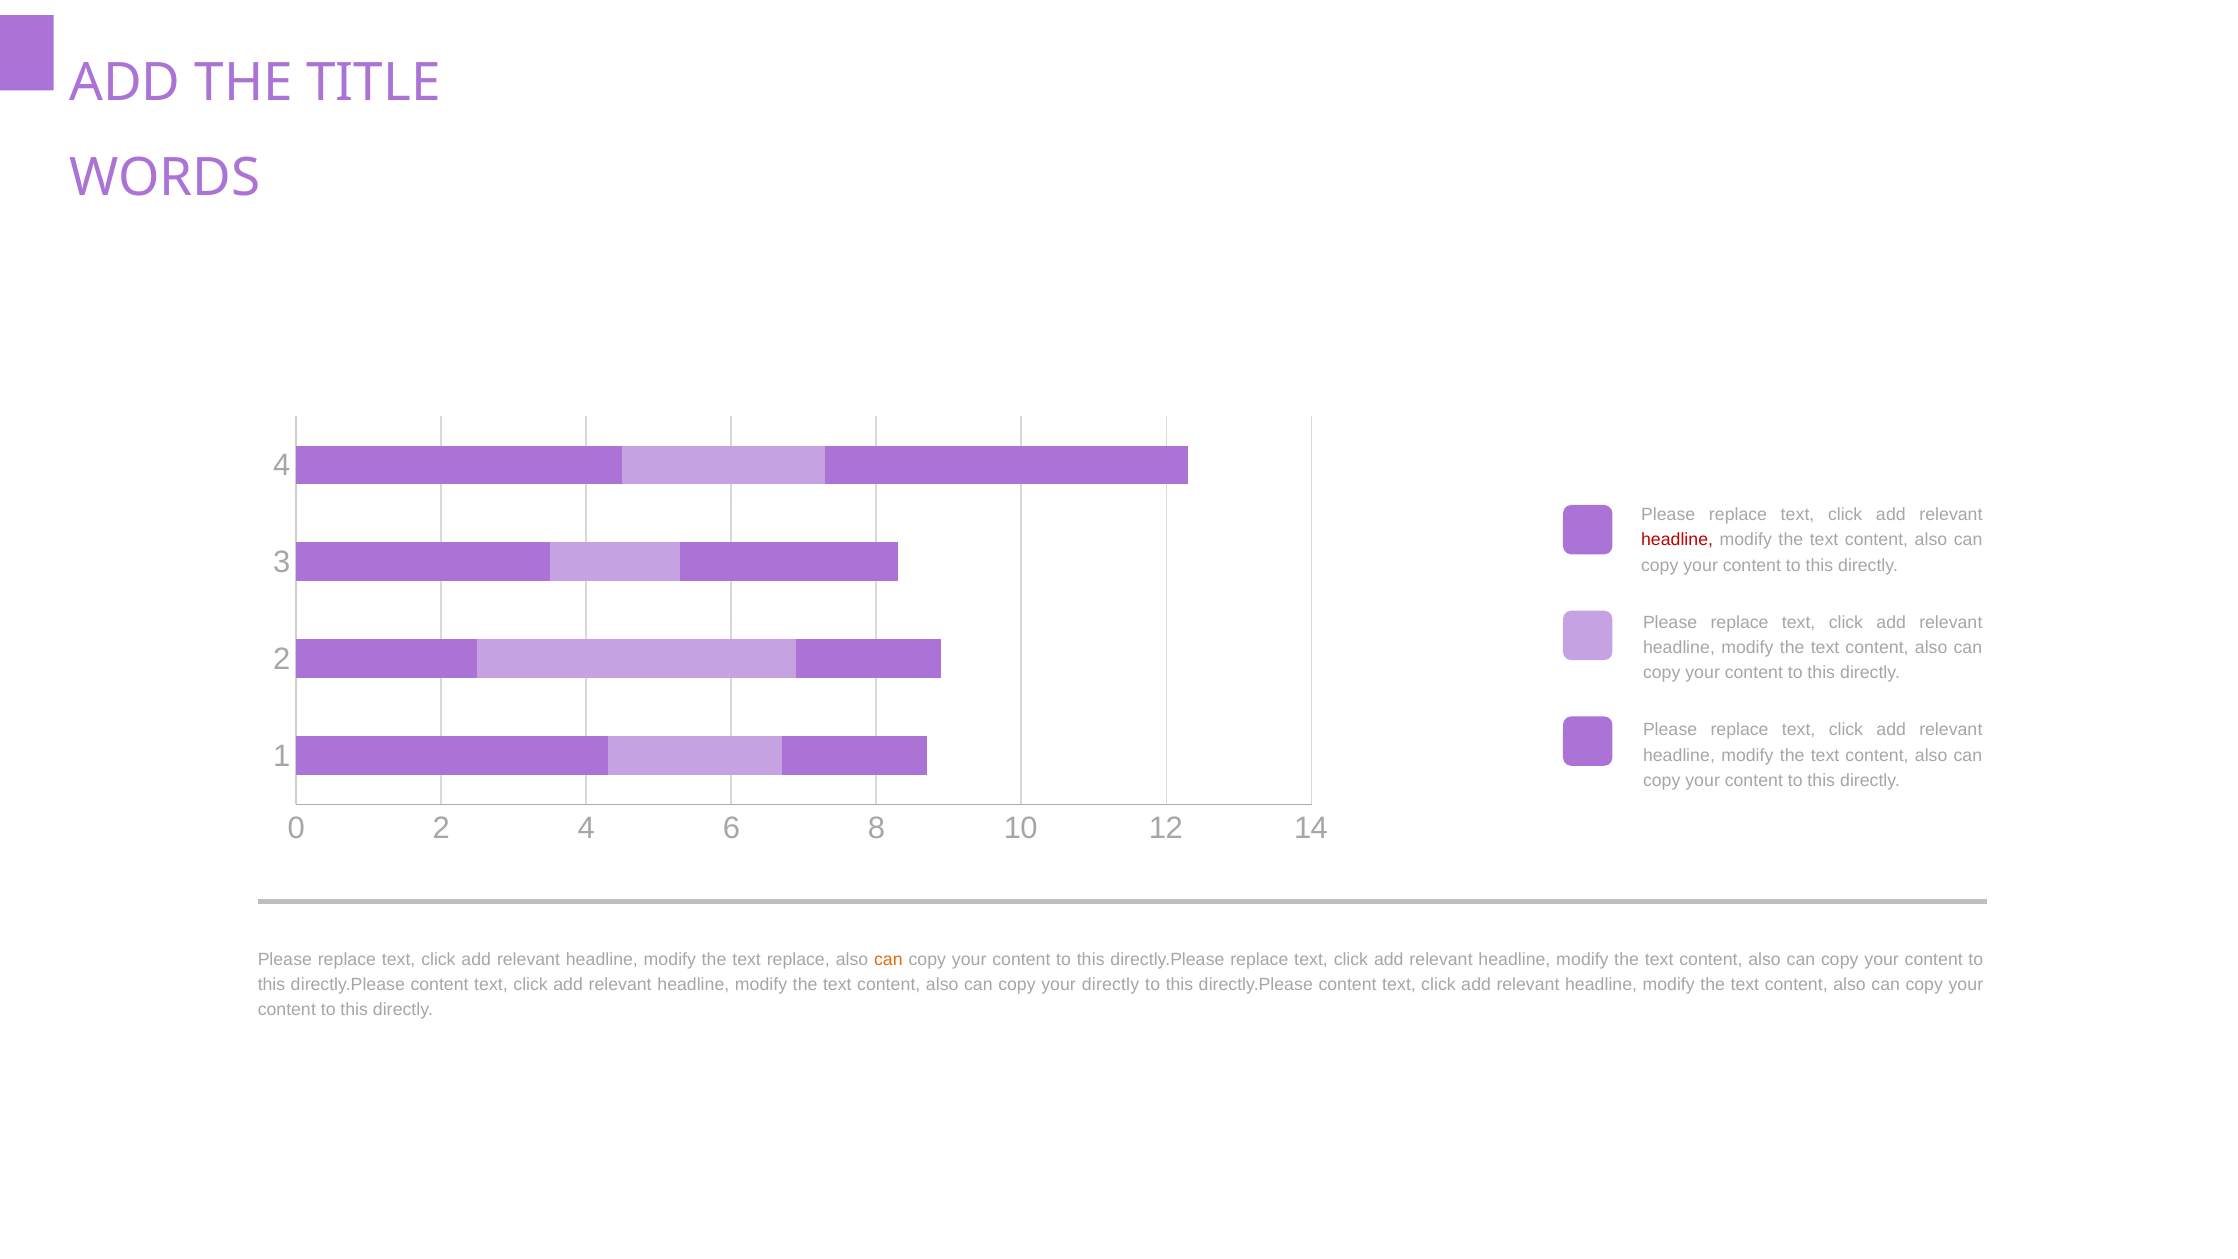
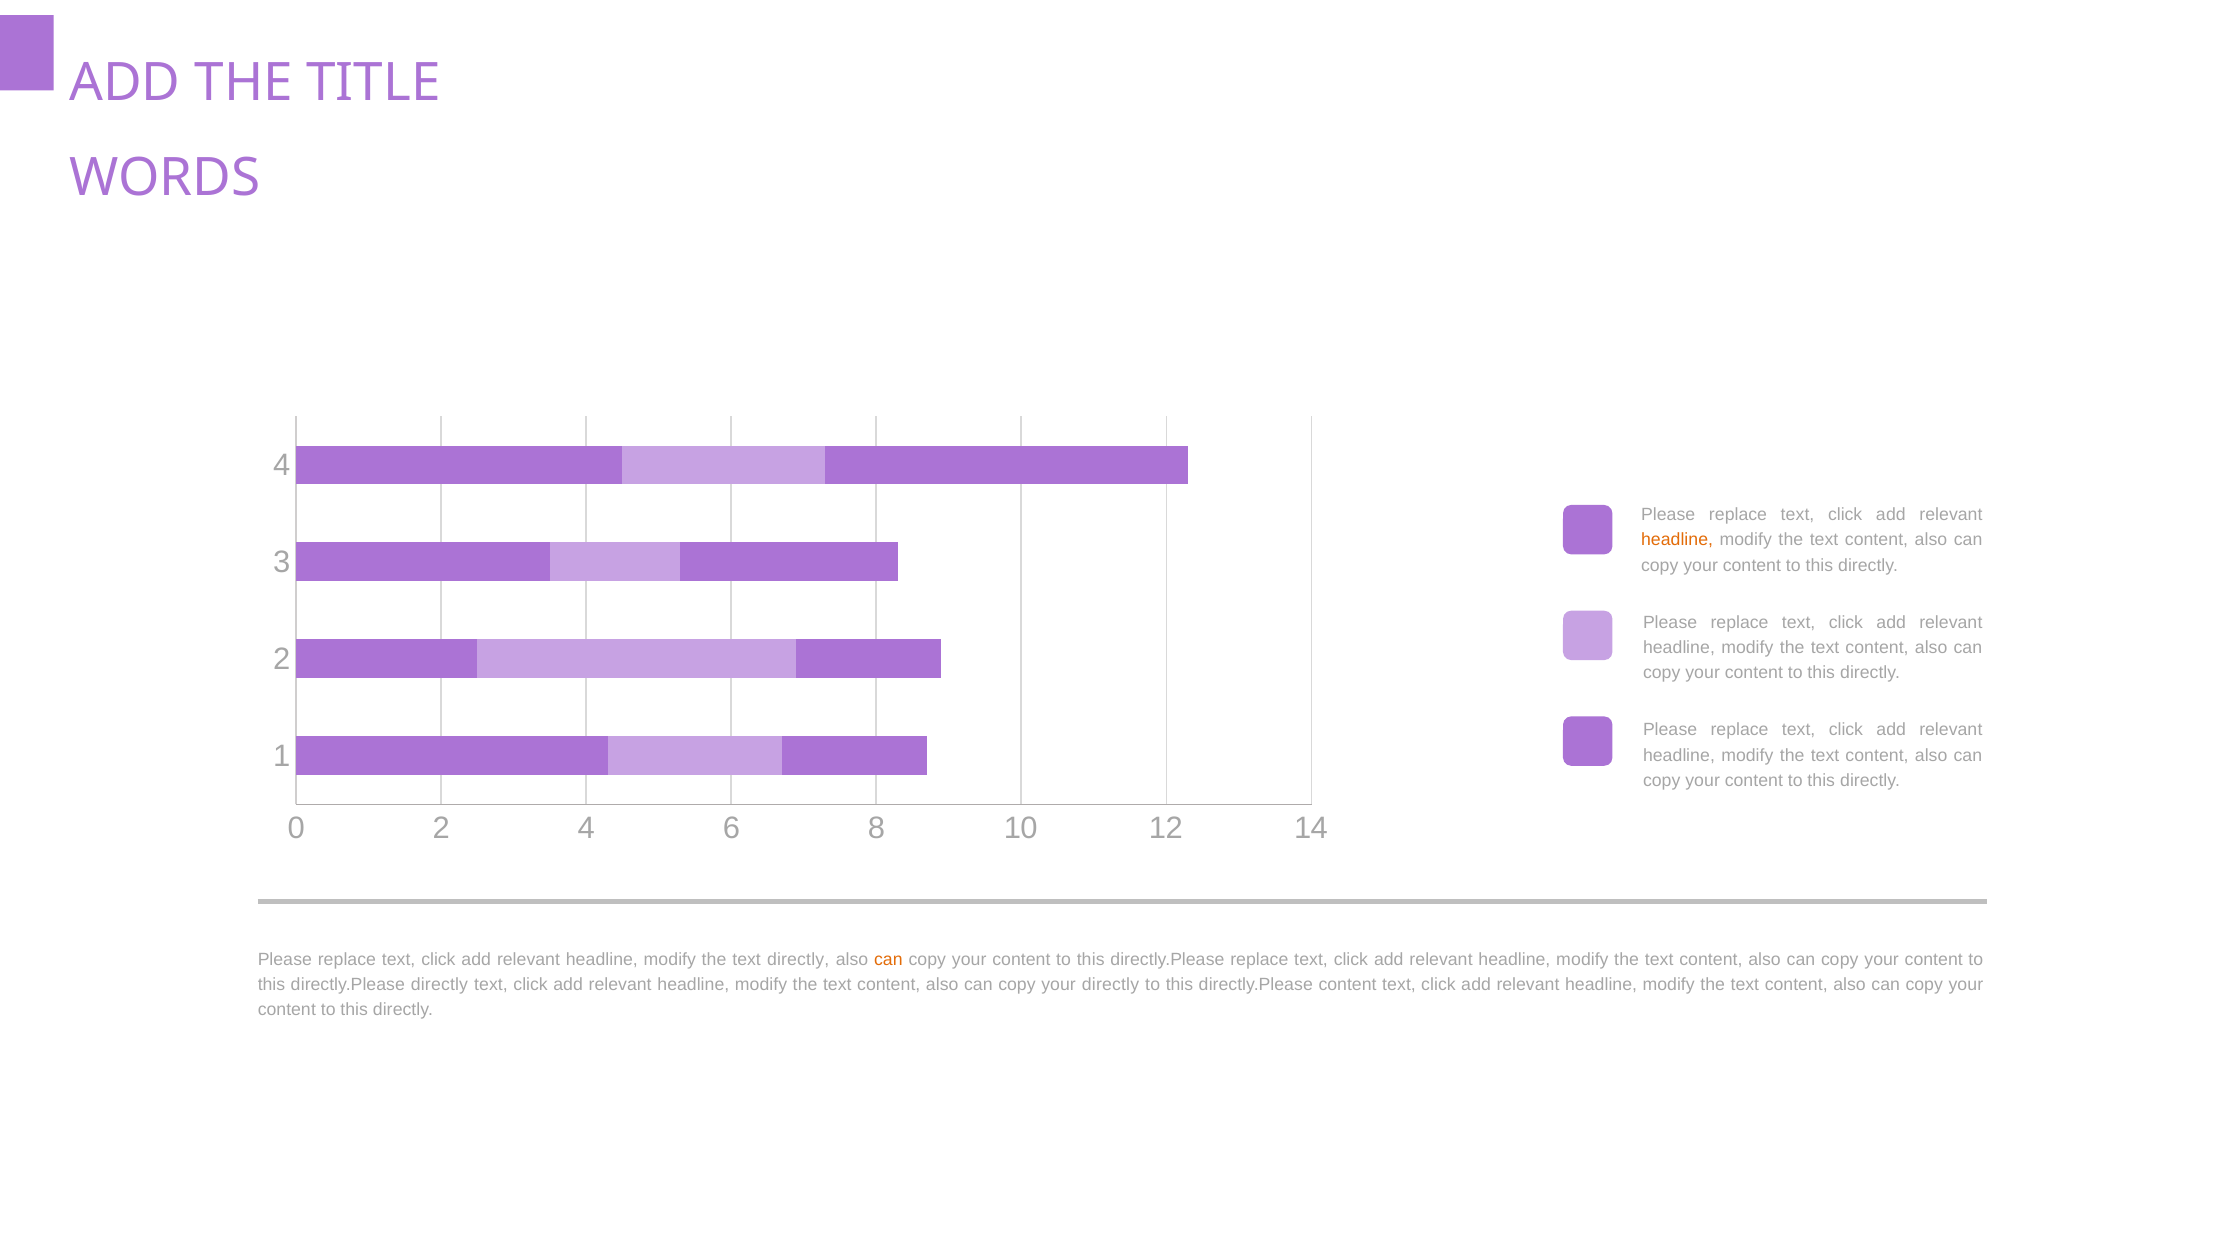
headline at (1677, 540) colour: red -> orange
text replace: replace -> directly
content at (440, 984): content -> directly
